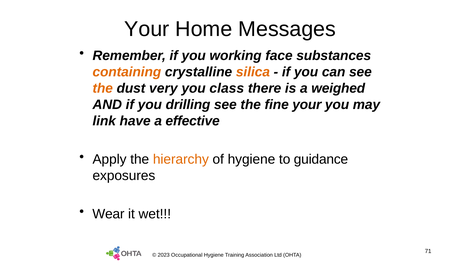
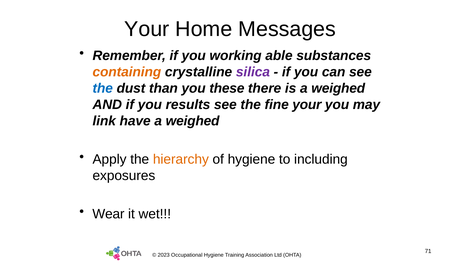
face: face -> able
silica colour: orange -> purple
the at (103, 88) colour: orange -> blue
very: very -> than
class: class -> these
drilling: drilling -> results
have a effective: effective -> weighed
guidance: guidance -> including
